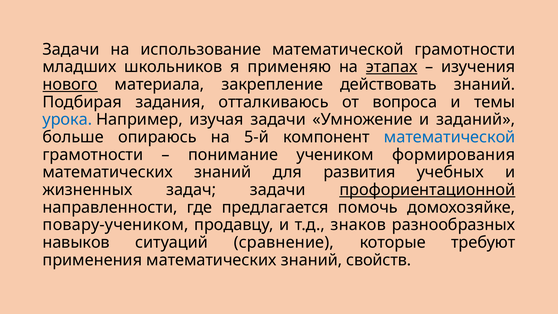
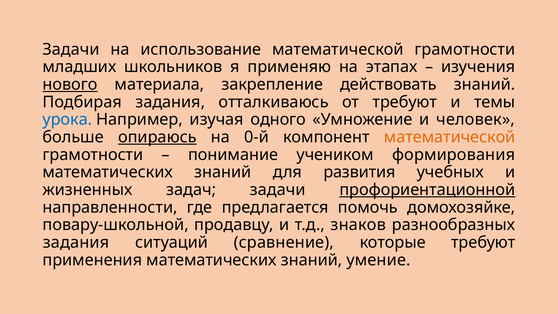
этапах underline: present -> none
от вопроса: вопроса -> требуют
изучая задачи: задачи -> одного
заданий: заданий -> человек
опираюсь underline: none -> present
5-й: 5-й -> 0-й
математической at (450, 137) colour: blue -> orange
повару-учеником: повару-учеником -> повару-школьной
навыков at (76, 242): навыков -> задания
свойств: свойств -> умение
